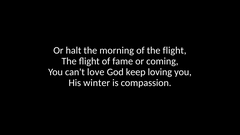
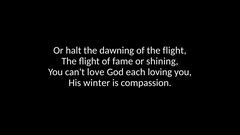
morning: morning -> dawning
coming: coming -> shining
keep: keep -> each
